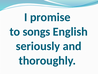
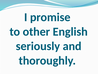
songs: songs -> other
